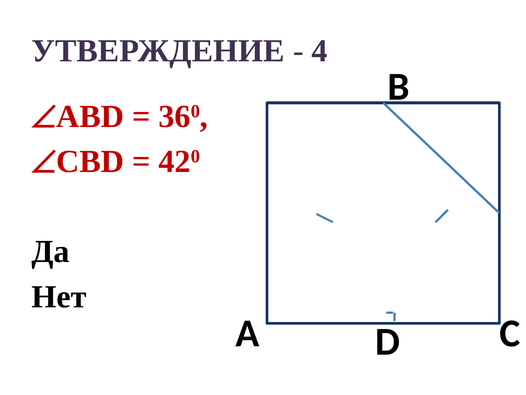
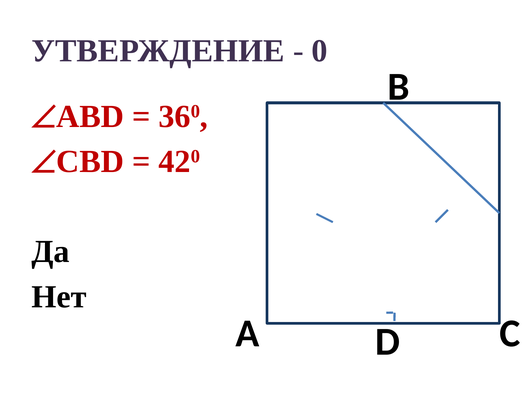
4: 4 -> 0
